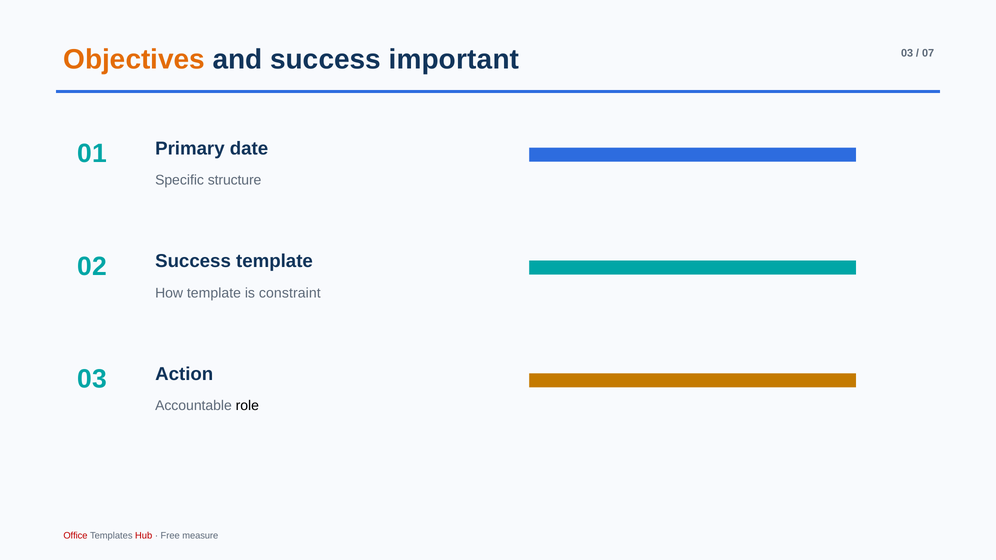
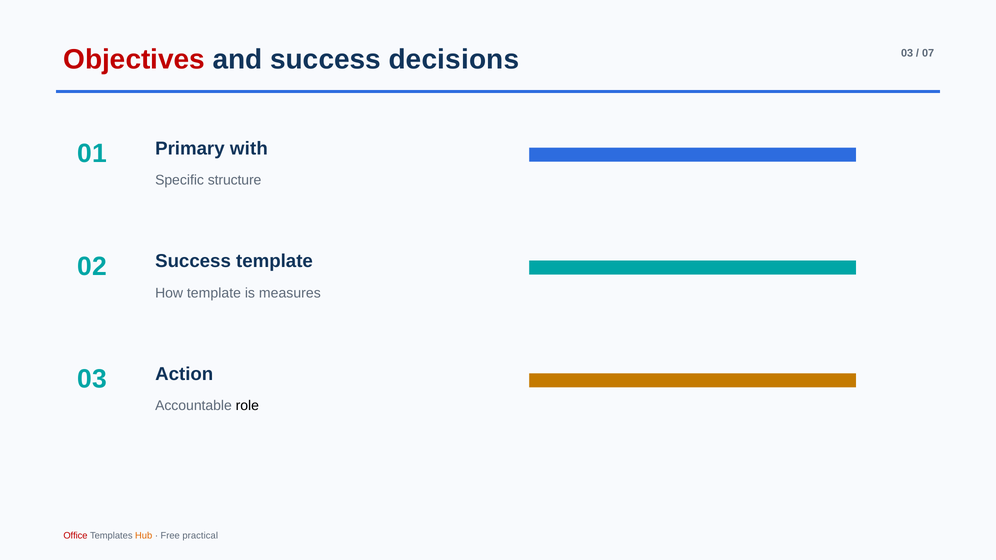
Objectives colour: orange -> red
important: important -> decisions
date: date -> with
constraint: constraint -> measures
Hub colour: red -> orange
measure: measure -> practical
